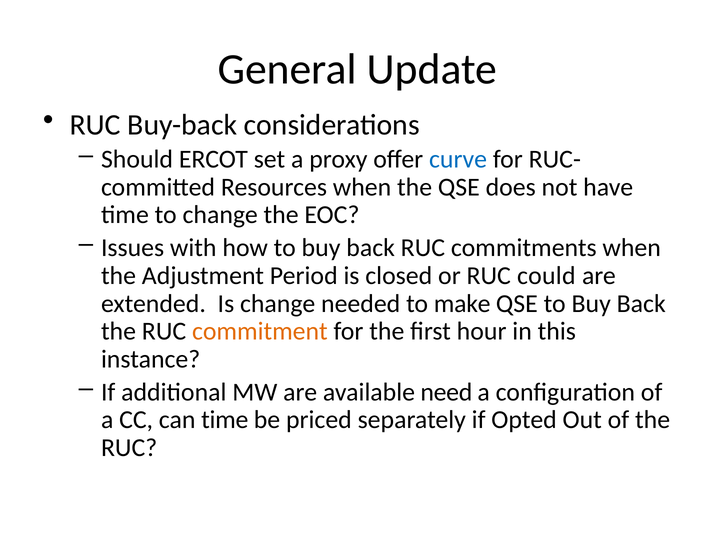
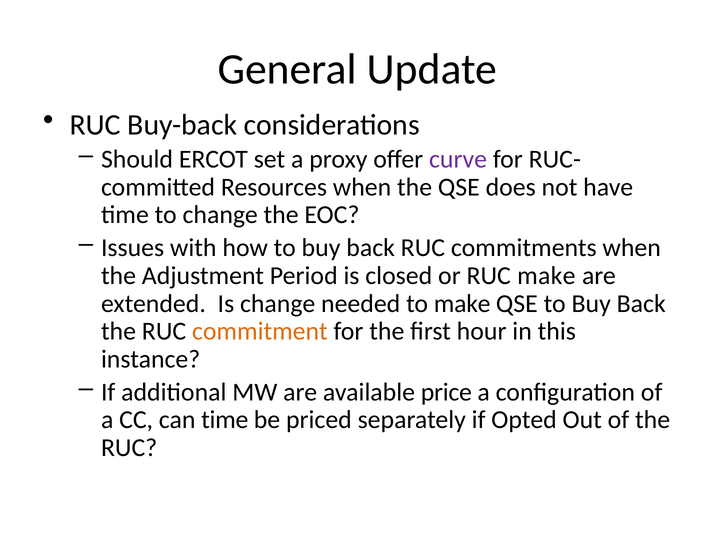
curve colour: blue -> purple
RUC could: could -> make
need: need -> price
